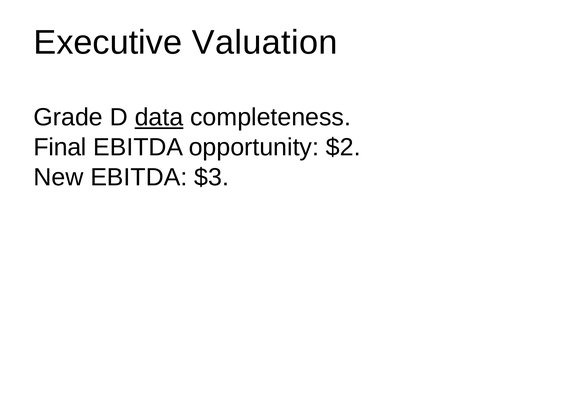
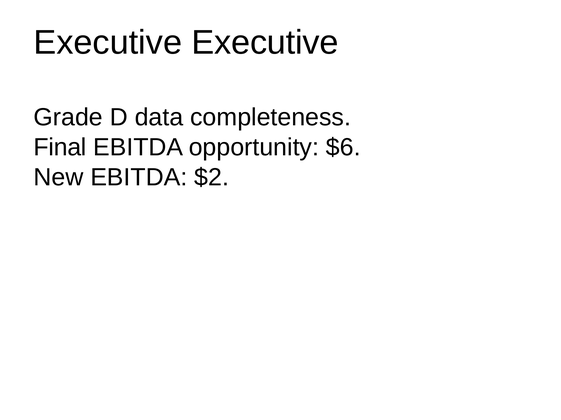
Executive Valuation: Valuation -> Executive
data underline: present -> none
$2: $2 -> $6
$3: $3 -> $2
